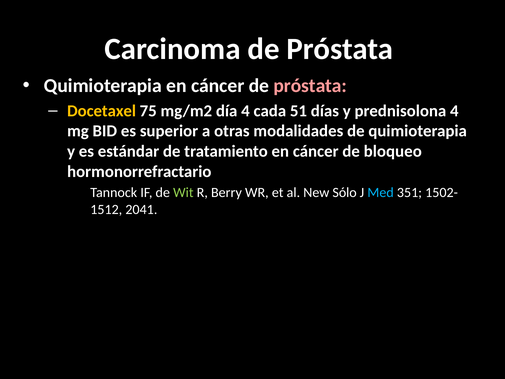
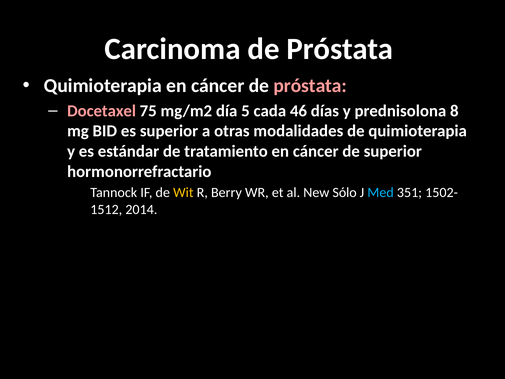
Docetaxel colour: yellow -> pink
día 4: 4 -> 5
51: 51 -> 46
prednisolona 4: 4 -> 8
de bloqueo: bloqueo -> superior
Wit colour: light green -> yellow
2041: 2041 -> 2014
